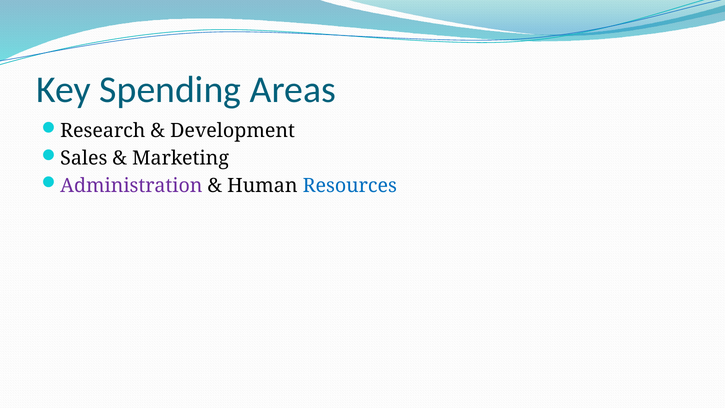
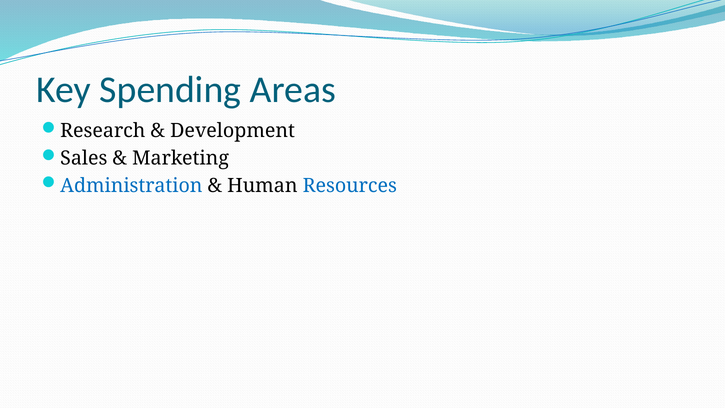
Administration colour: purple -> blue
